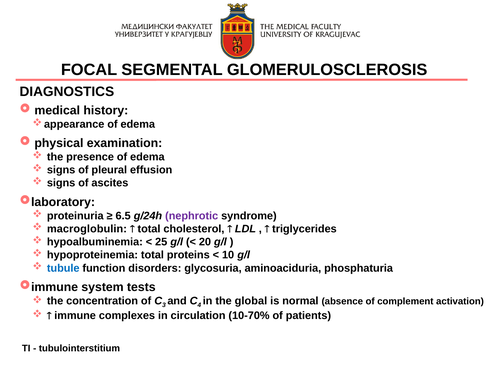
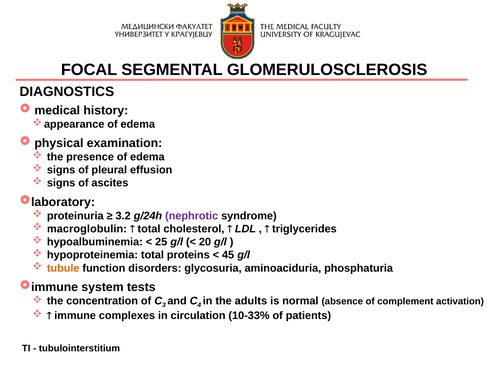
6.5: 6.5 -> 3.2
10: 10 -> 45
tubule colour: blue -> orange
global: global -> adults
10-70%: 10-70% -> 10-33%
